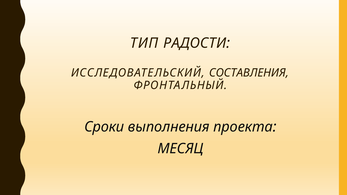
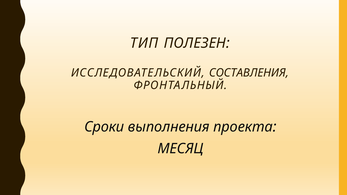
РАДОСТИ: РАДОСТИ -> ПОЛЕЗЕН
